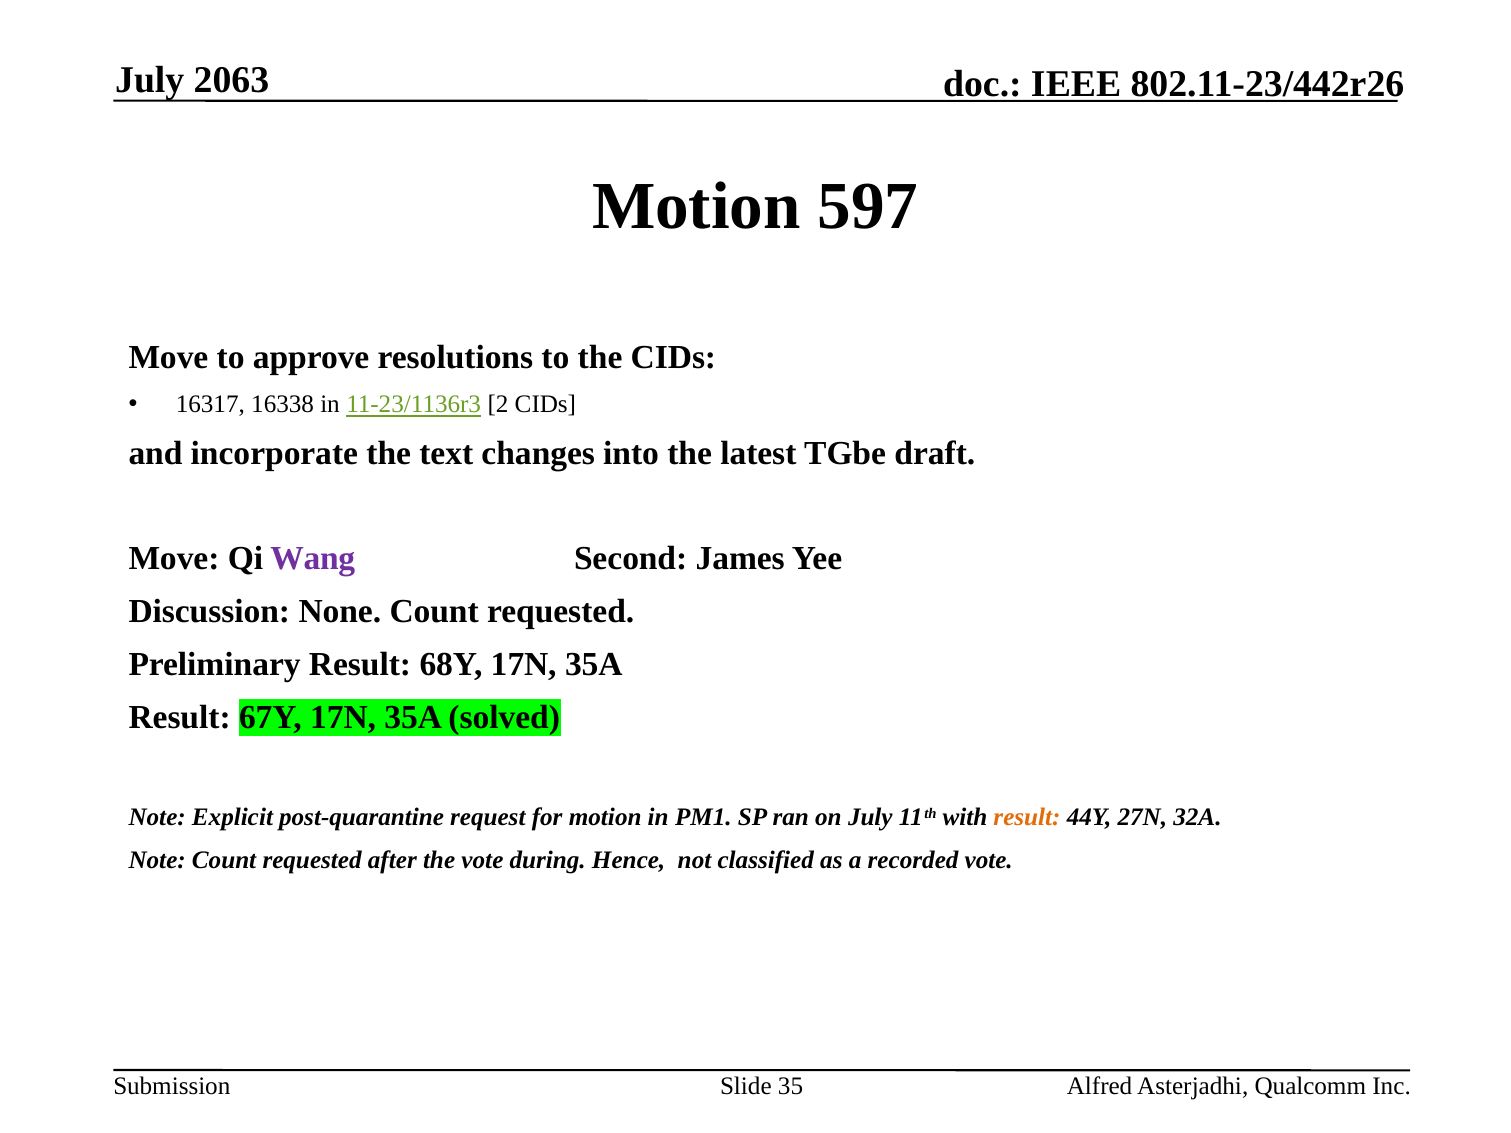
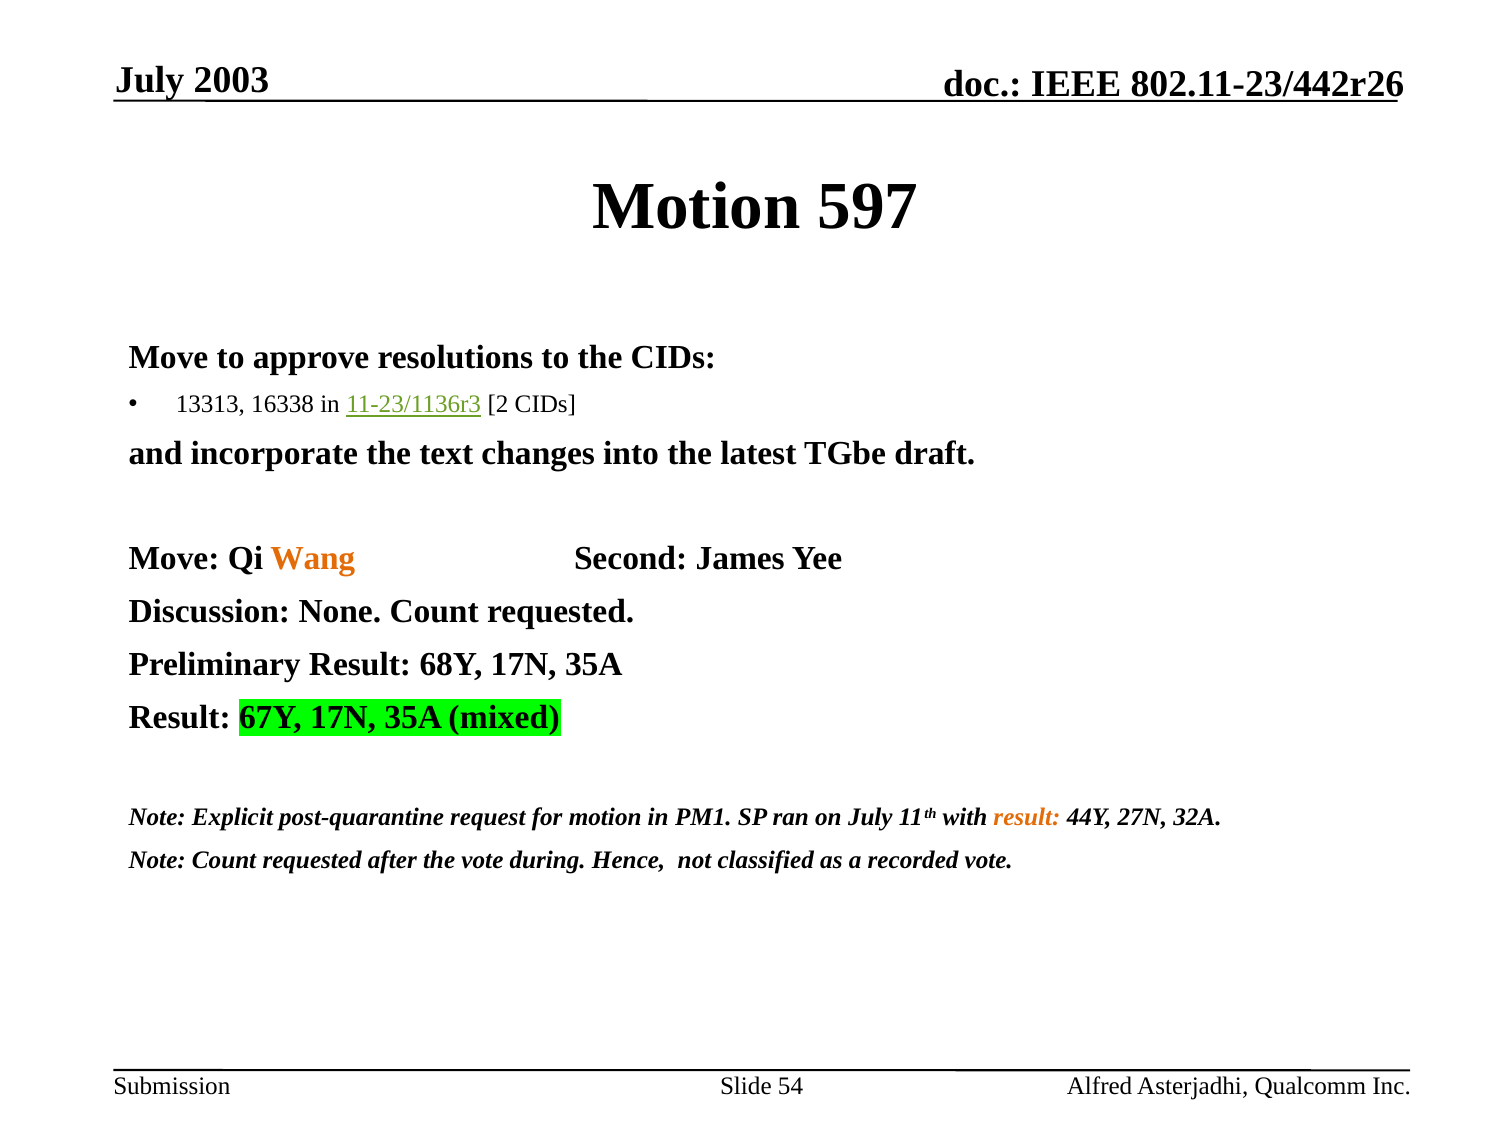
2063: 2063 -> 2003
16317: 16317 -> 13313
Wang colour: purple -> orange
solved: solved -> mixed
35: 35 -> 54
